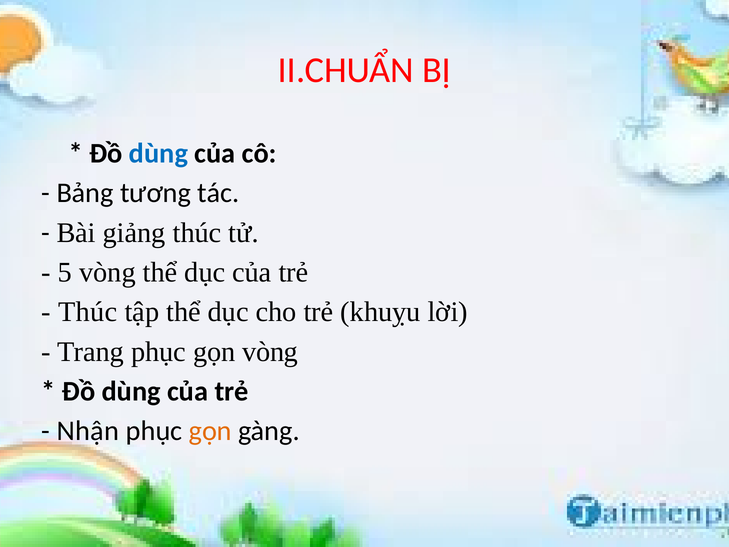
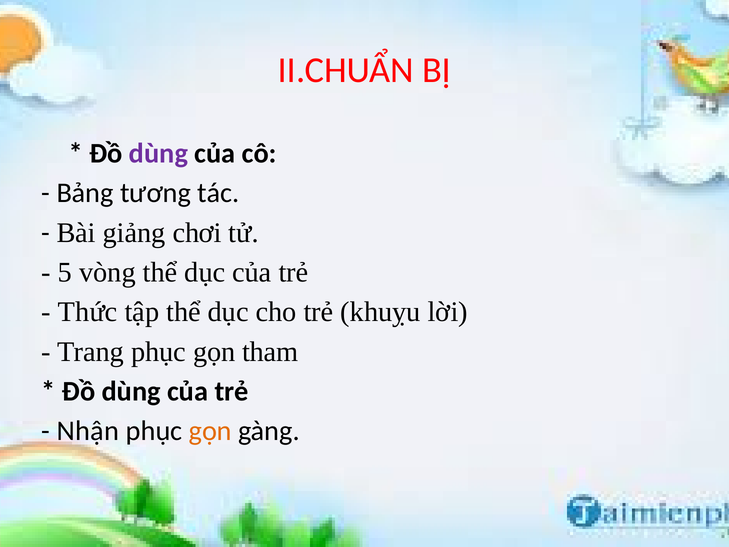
dùng at (159, 153) colour: blue -> purple
giảng thúc: thúc -> chơi
Thúc at (88, 312): Thúc -> Thức
gọn vòng: vòng -> tham
